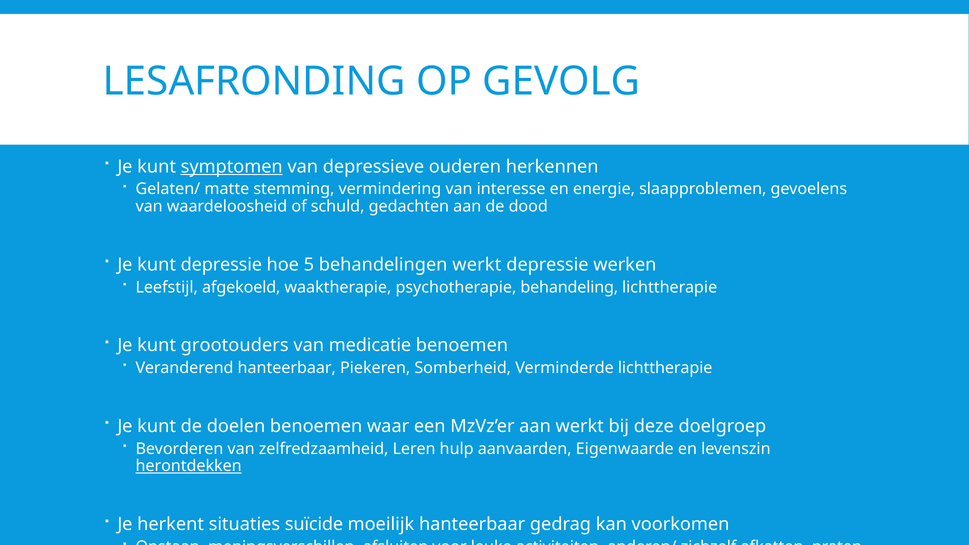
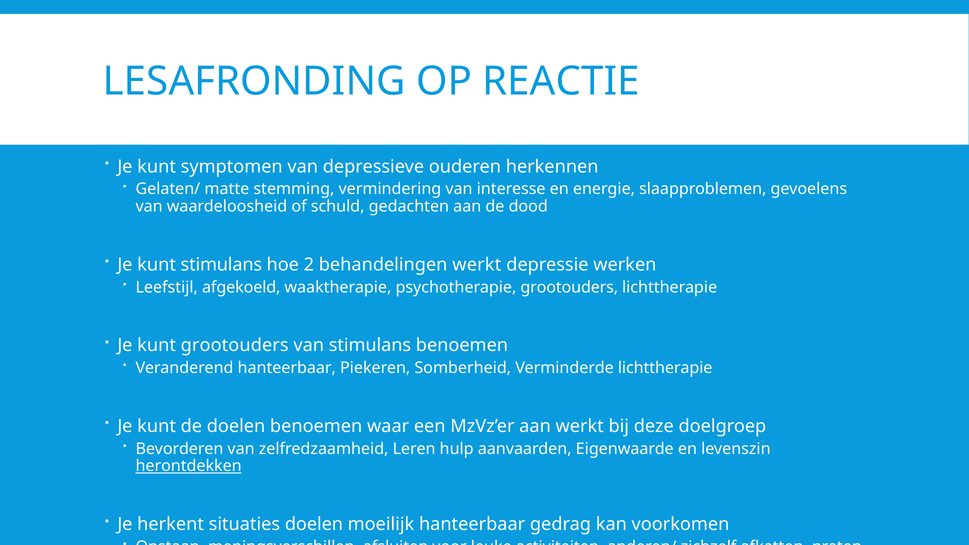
GEVOLG: GEVOLG -> REACTIE
symptomen underline: present -> none
kunt depressie: depressie -> stimulans
5: 5 -> 2
psychotherapie behandeling: behandeling -> grootouders
van medicatie: medicatie -> stimulans
situaties suïcide: suïcide -> doelen
